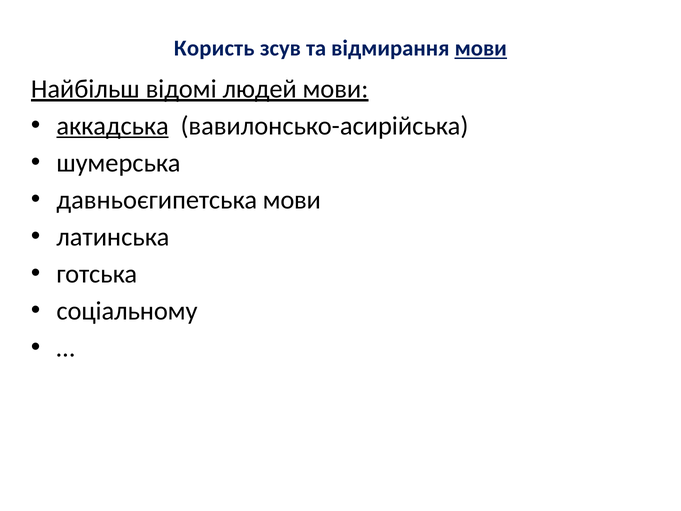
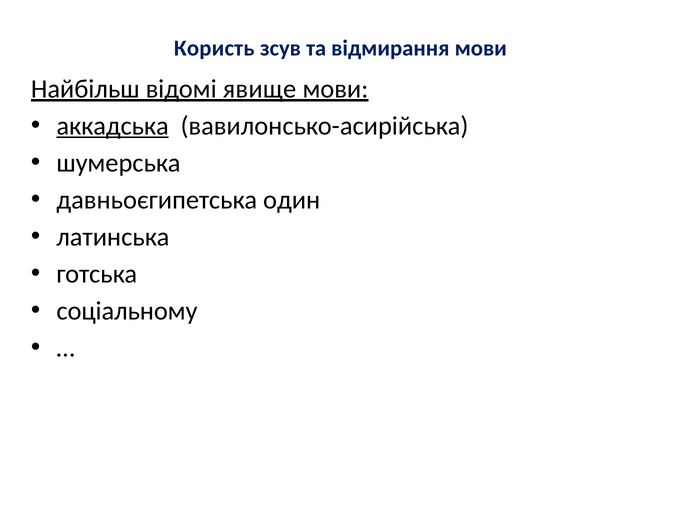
мови at (481, 48) underline: present -> none
людей: людей -> явище
давньоєгипетська мови: мови -> один
